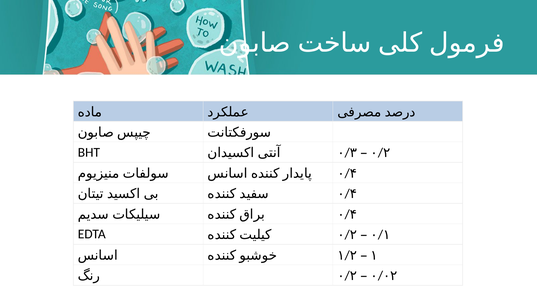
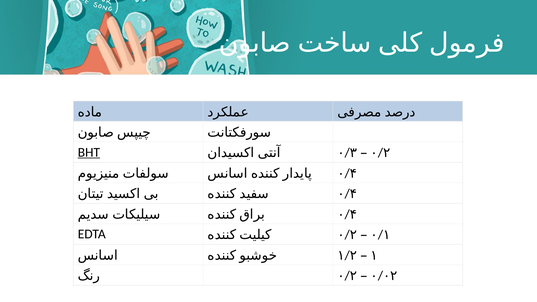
BHT underline: none -> present
